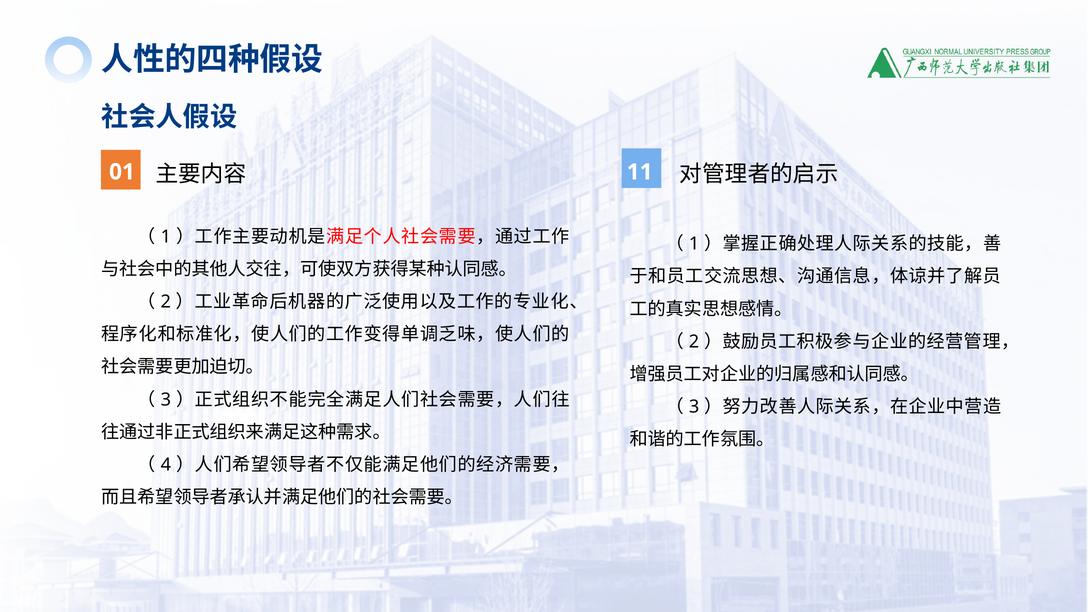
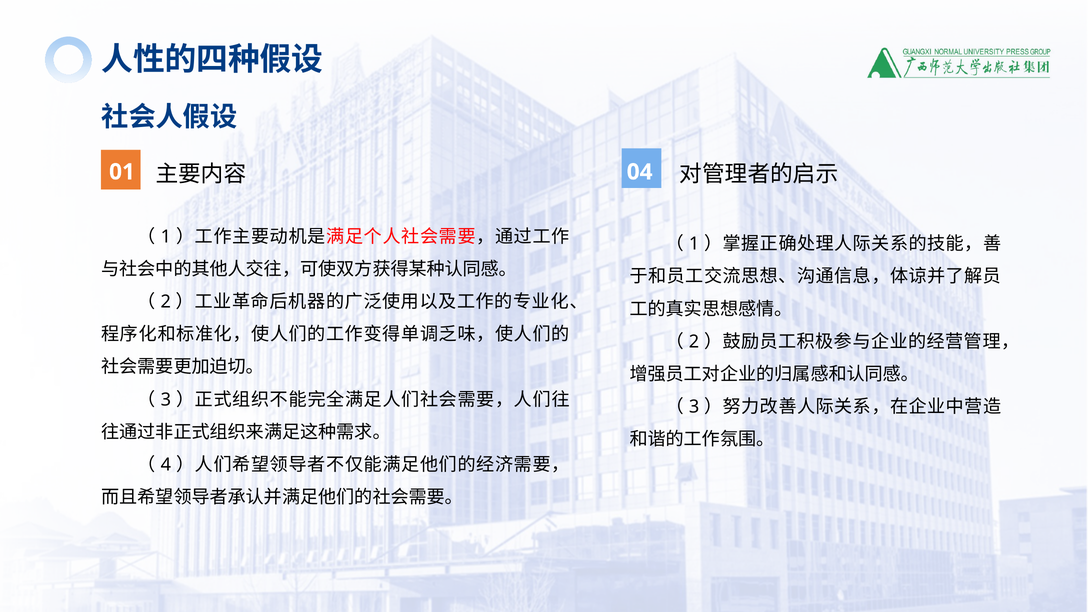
11: 11 -> 04
